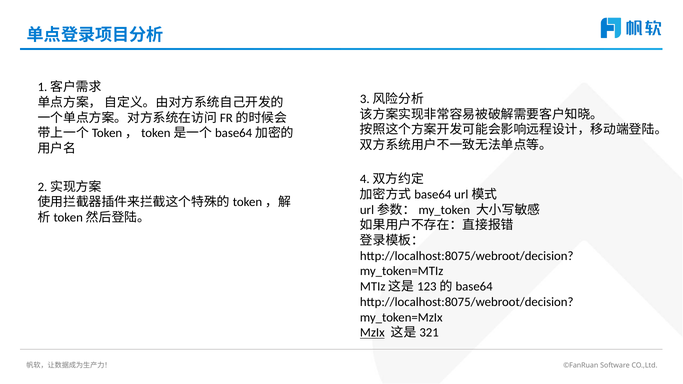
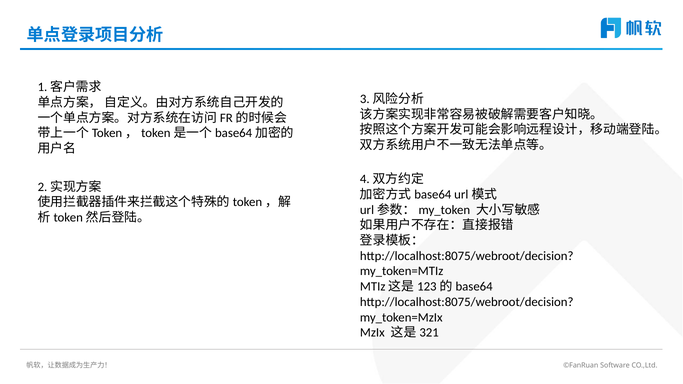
MzIx underline: present -> none
